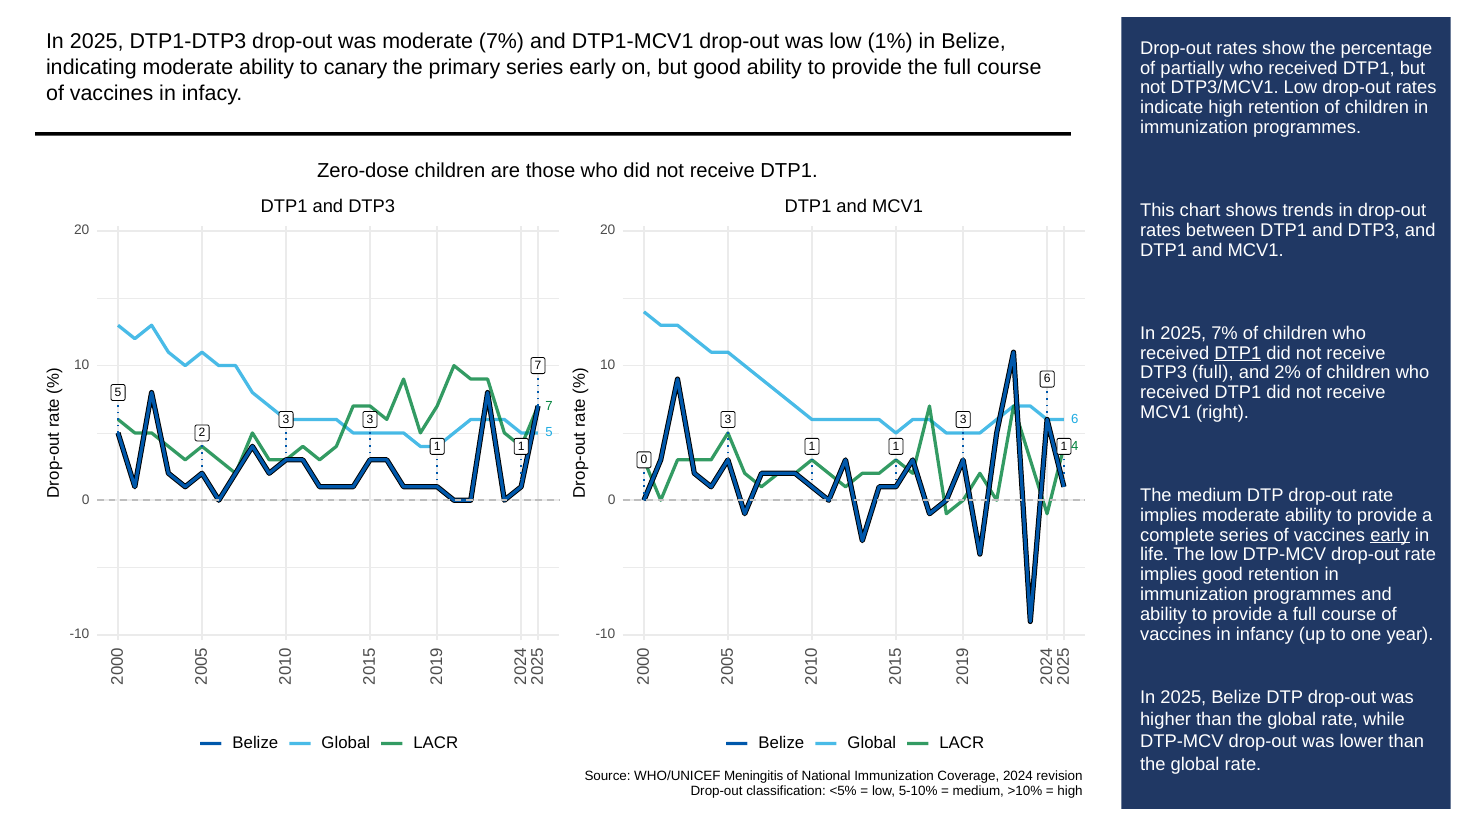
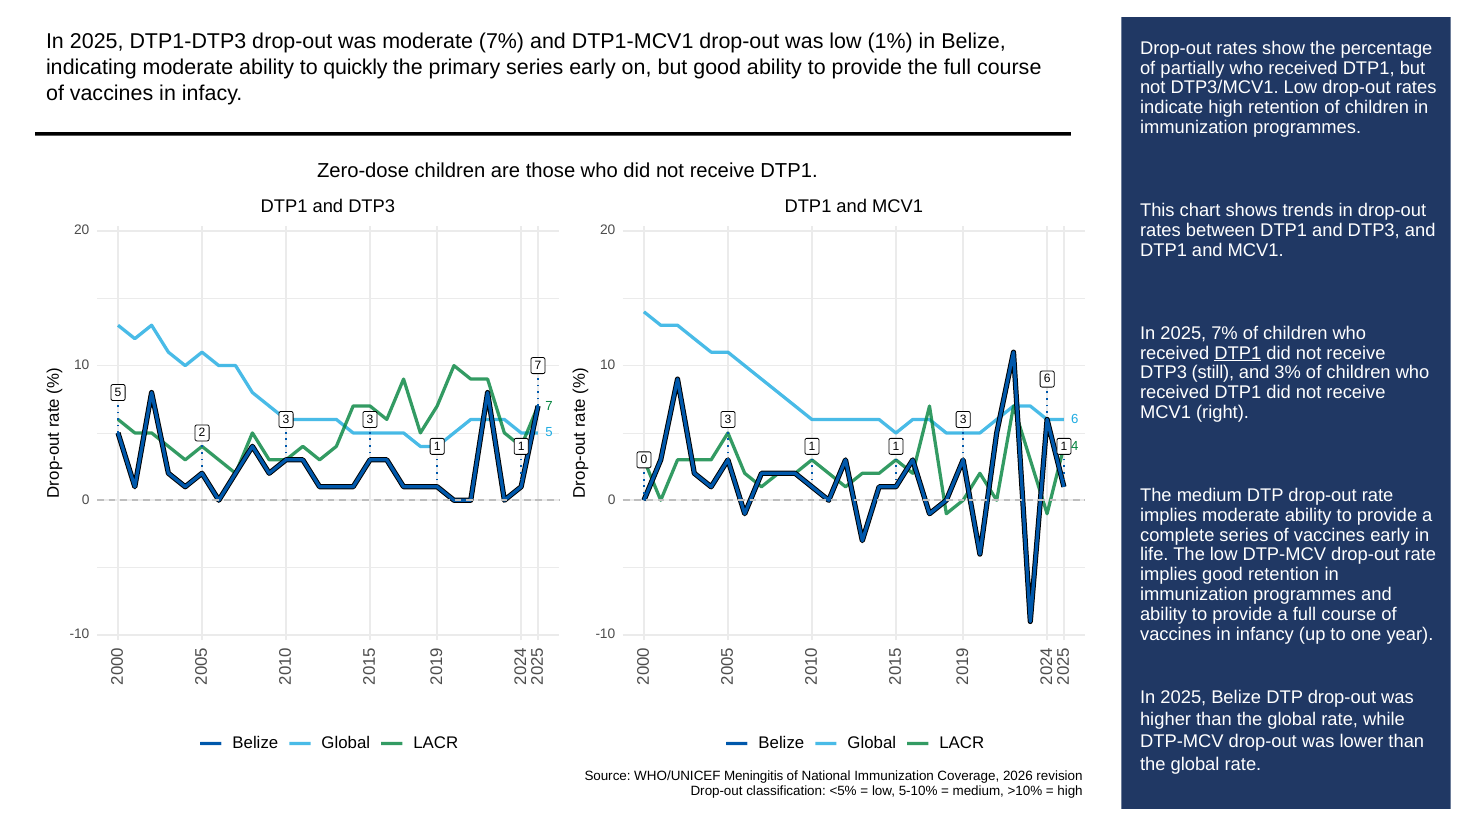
canary: canary -> quickly
DTP3 full: full -> still
2%: 2% -> 3%
early at (1390, 535) underline: present -> none
2024: 2024 -> 2026
